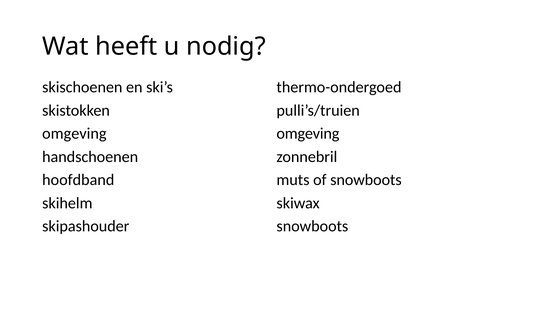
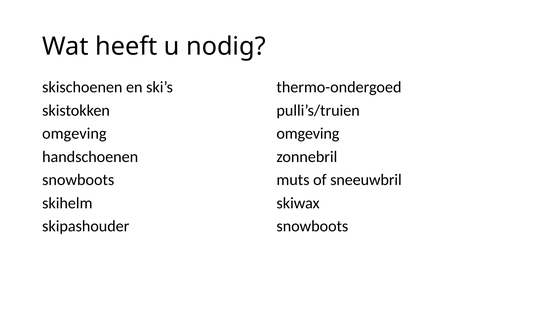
hoofdband at (78, 180): hoofdband -> snowboots
of snowboots: snowboots -> sneeuwbril
